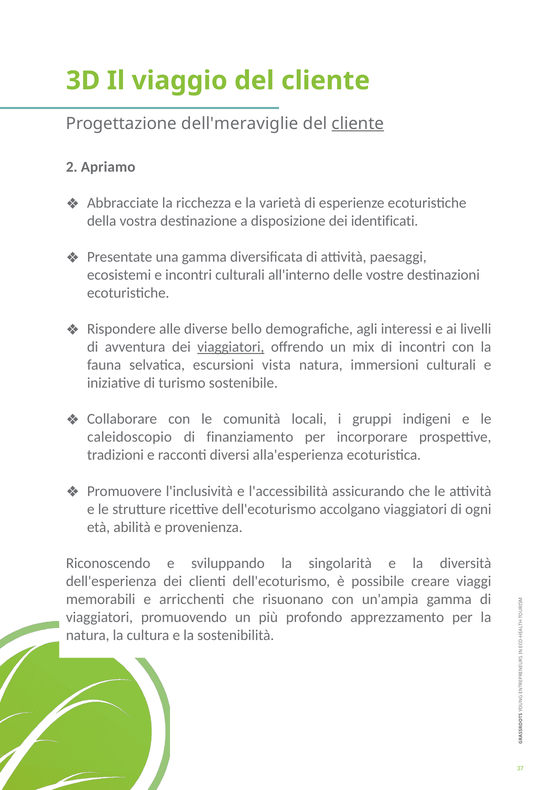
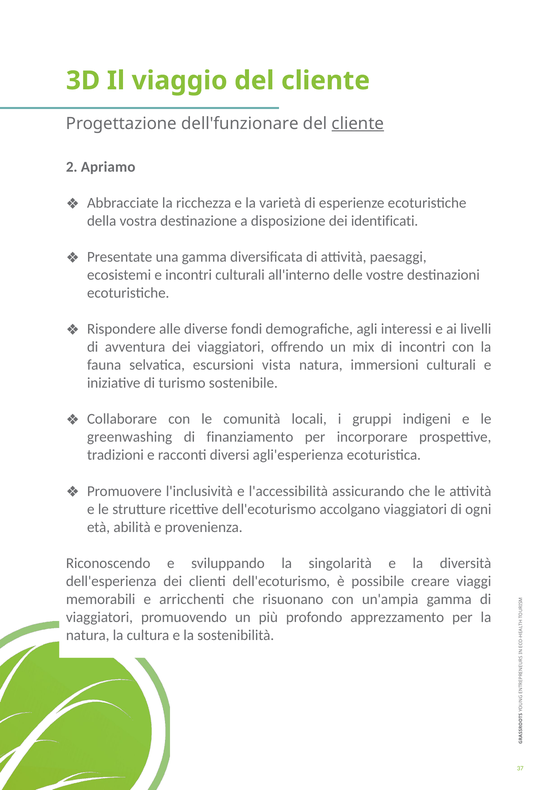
dell'meraviglie: dell'meraviglie -> dell'funzionare
bello: bello -> fondi
viaggiatori at (231, 347) underline: present -> none
caleidoscopio: caleidoscopio -> greenwashing
alla'esperienza: alla'esperienza -> agli'esperienza
